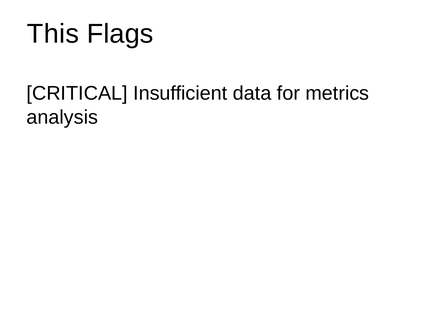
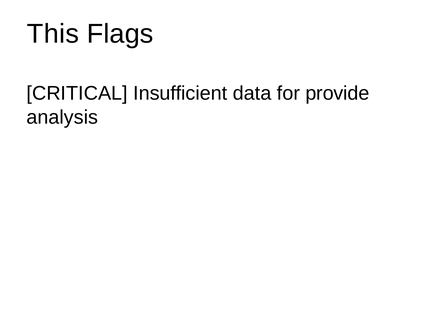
metrics: metrics -> provide
